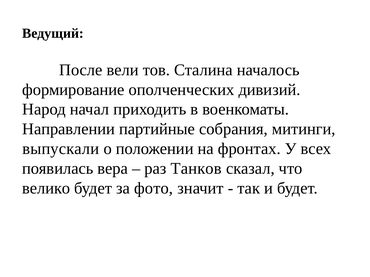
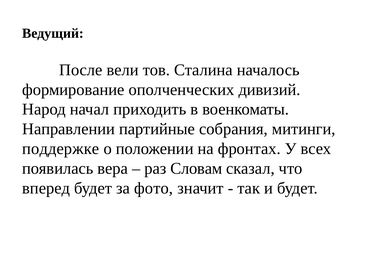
выпускали: выпускали -> поддержке
Танков: Танков -> Словам
велико: велико -> вперед
